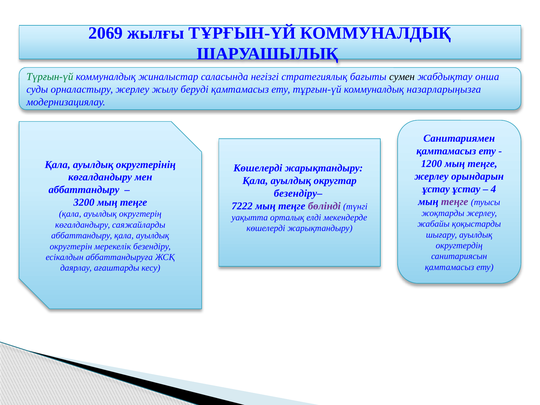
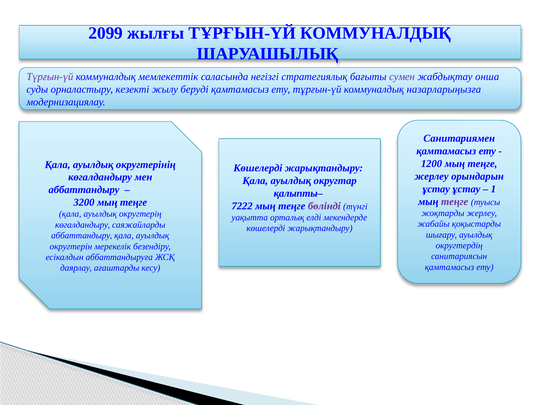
2069: 2069 -> 2099
Түрғын-үй colour: green -> purple
жиналыстар: жиналыстар -> мемлекеттік
сумен colour: black -> purple
орналастыру жерлеу: жерлеу -> кезекті
4: 4 -> 1
безендіру–: безендіру– -> қалыпты–
